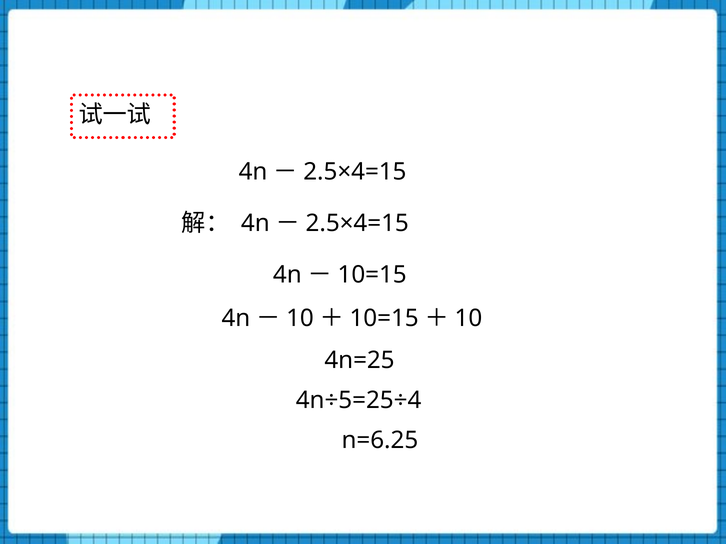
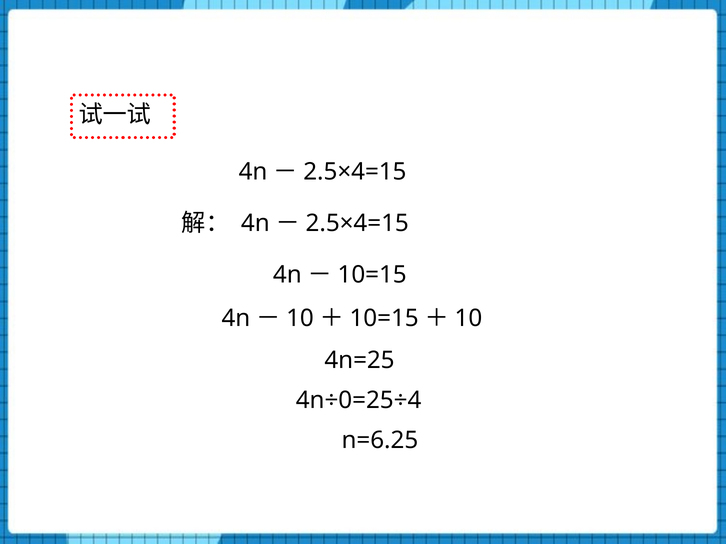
4n÷5=25÷4: 4n÷5=25÷4 -> 4n÷0=25÷4
